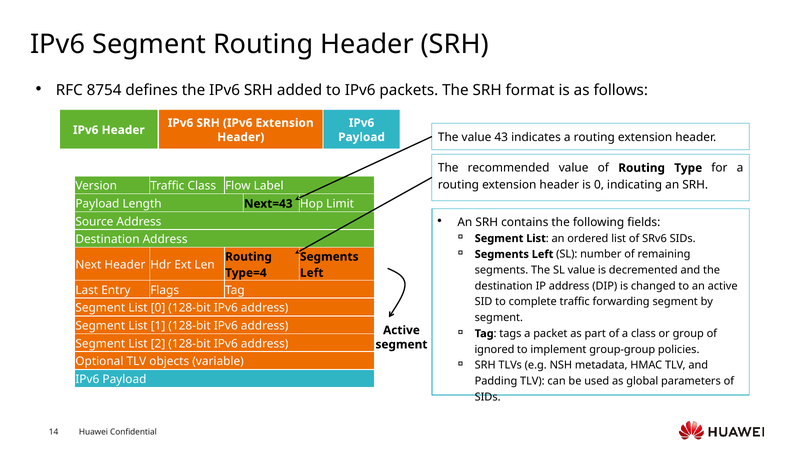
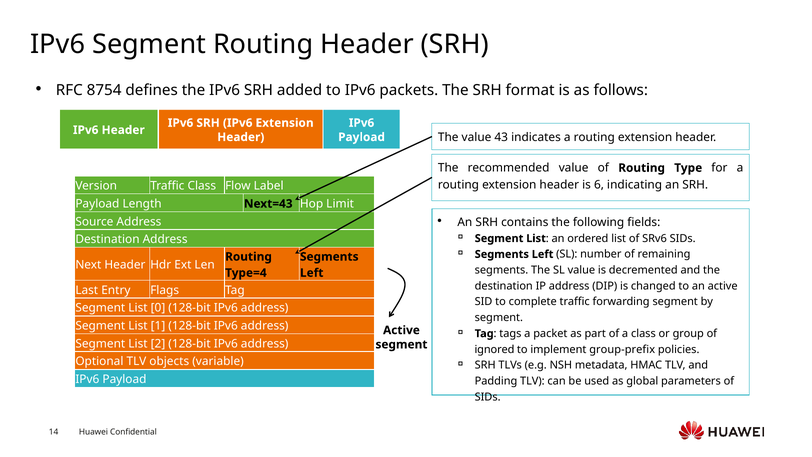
is 0: 0 -> 6
group-group: group-group -> group-prefix
